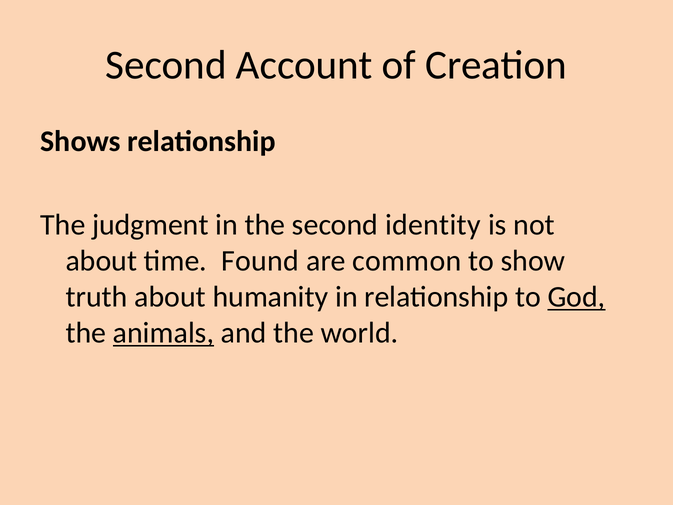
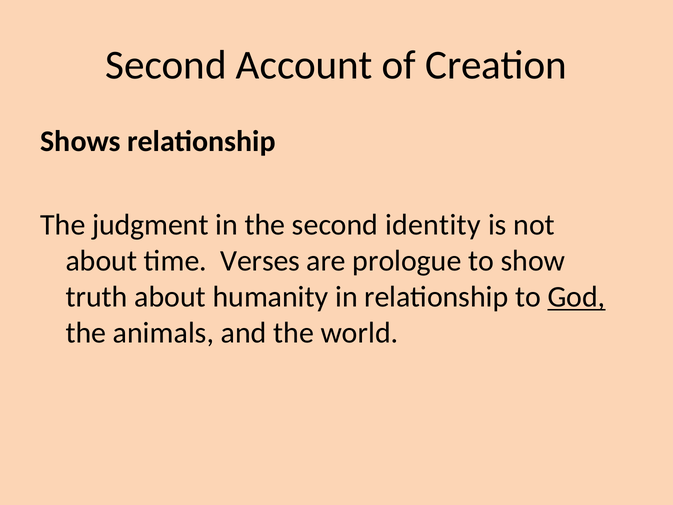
Found: Found -> Verses
common: common -> prologue
animals underline: present -> none
